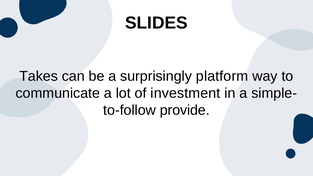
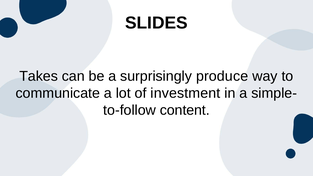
platform: platform -> produce
provide: provide -> content
